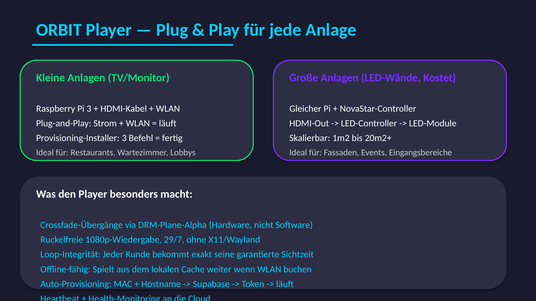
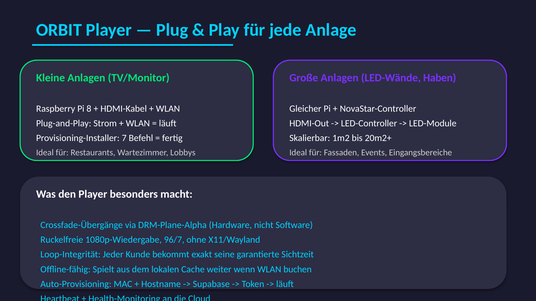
Kostet: Kostet -> Haben
Pi 3: 3 -> 8
Provisioning-Installer 3: 3 -> 7
29/7: 29/7 -> 96/7
